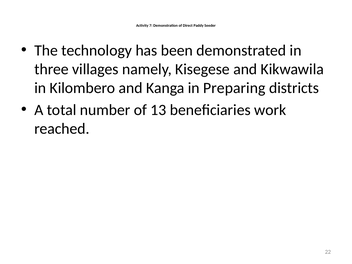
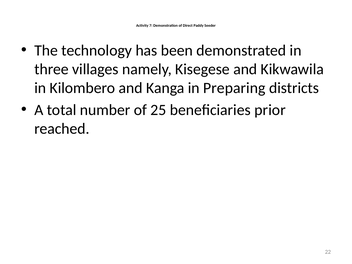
13: 13 -> 25
work: work -> prior
